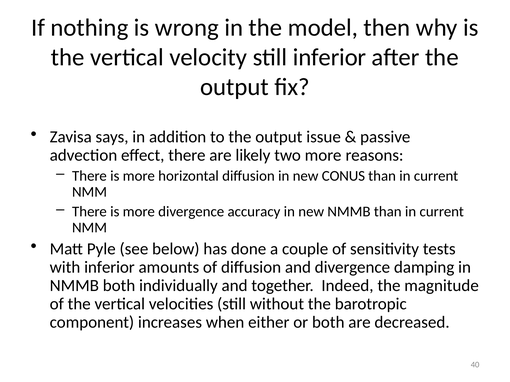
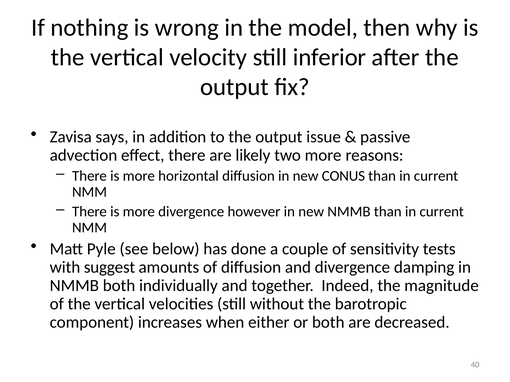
accuracy: accuracy -> however
with inferior: inferior -> suggest
